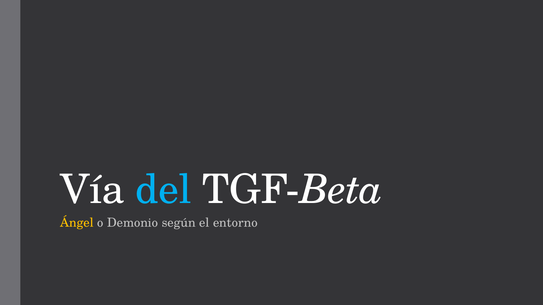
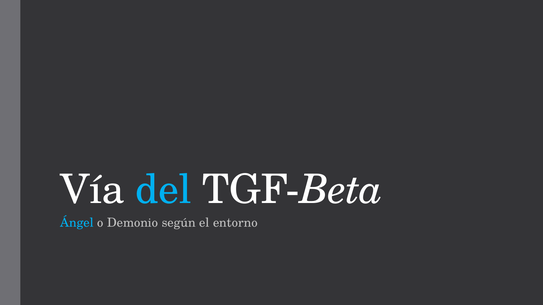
Ángel colour: yellow -> light blue
